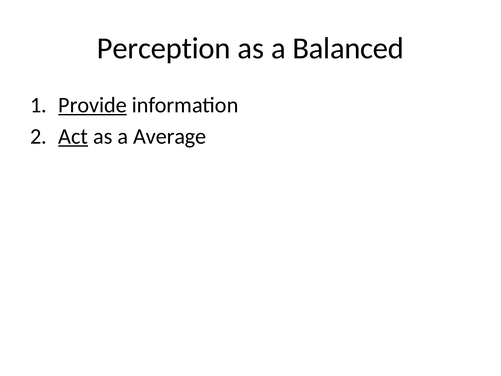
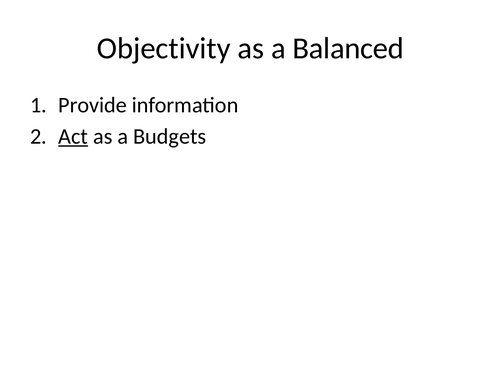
Perception: Perception -> Objectivity
Provide underline: present -> none
Average: Average -> Budgets
